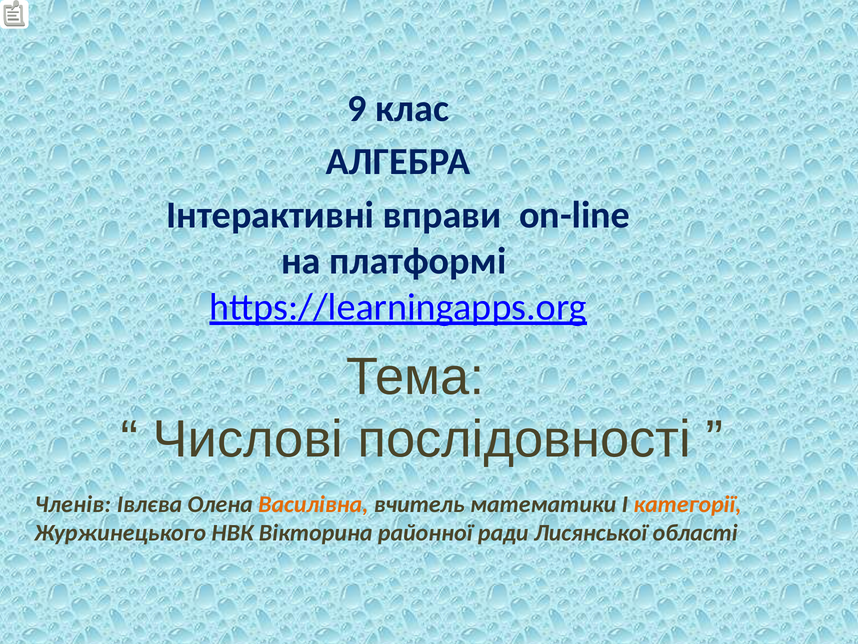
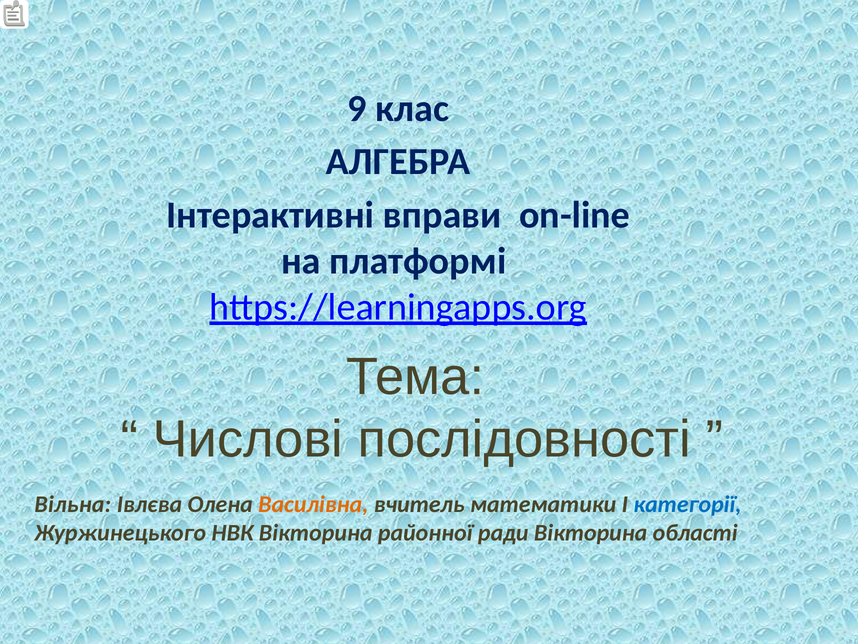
Членів: Членів -> Вільна
категорії colour: orange -> blue
ради Лисянської: Лисянської -> Вікторина
